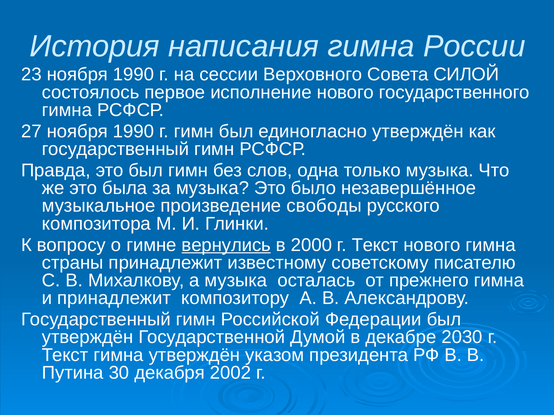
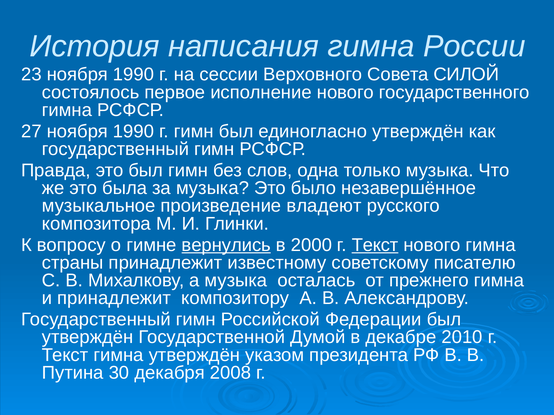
свободы: свободы -> владеют
Текст at (375, 245) underline: none -> present
2030: 2030 -> 2010
2002: 2002 -> 2008
